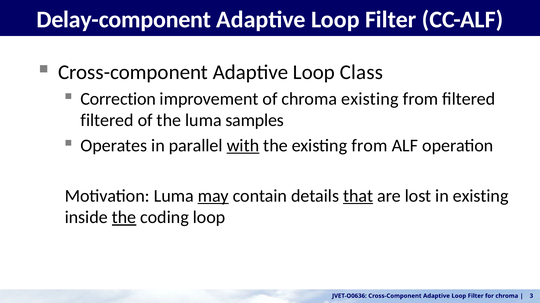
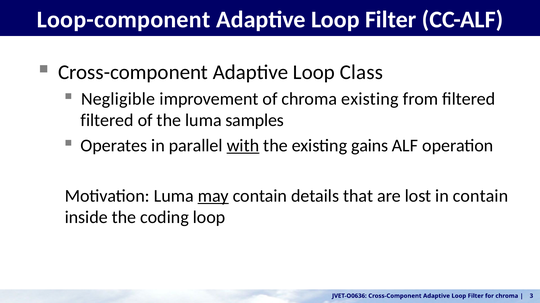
Delay-component: Delay-component -> Loop-component
Correction: Correction -> Negligible
the existing from: from -> gains
that underline: present -> none
in existing: existing -> contain
the at (124, 218) underline: present -> none
